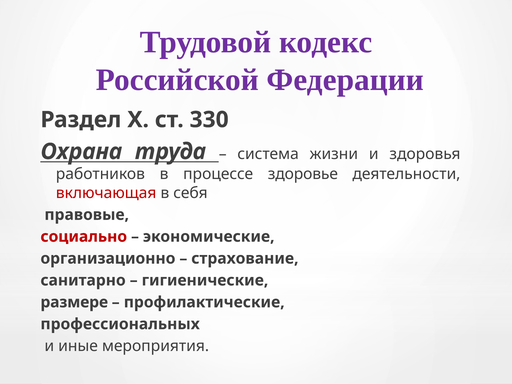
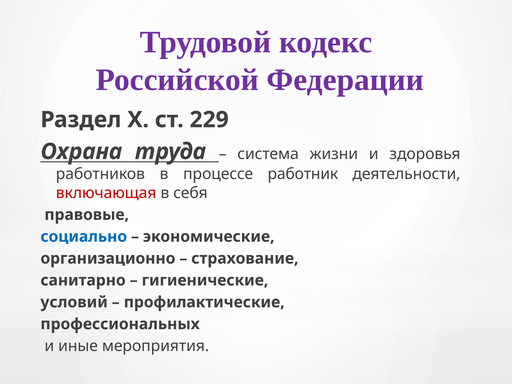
330: 330 -> 229
здоровье: здоровье -> работник
социально colour: red -> blue
размере: размере -> условий
